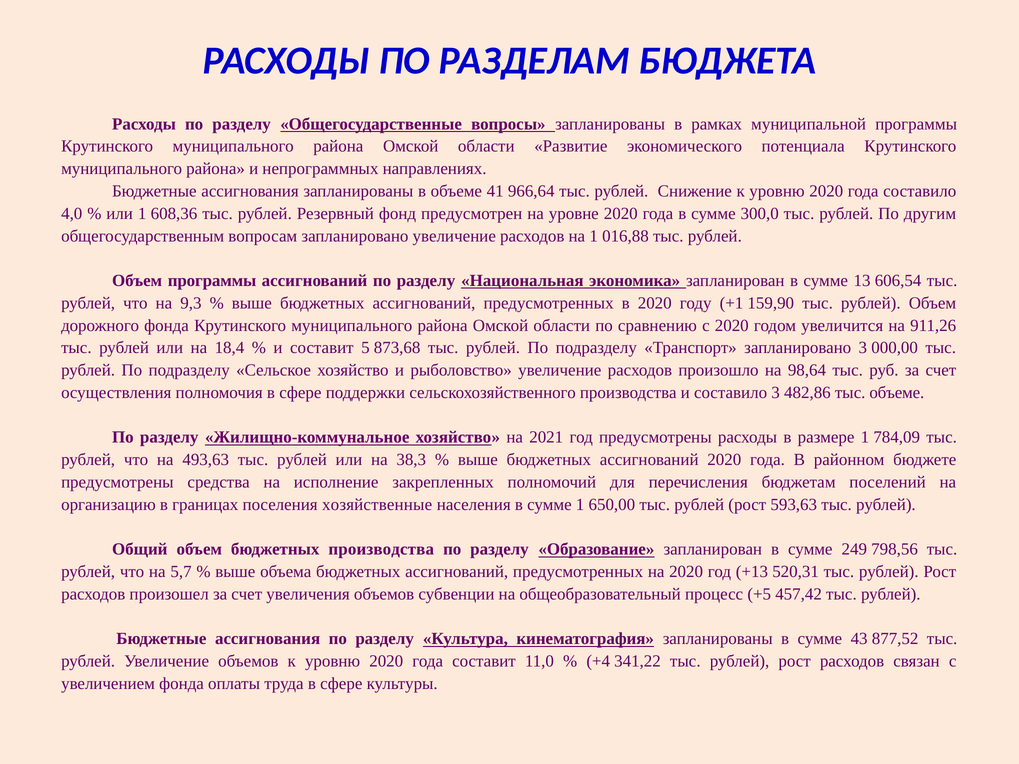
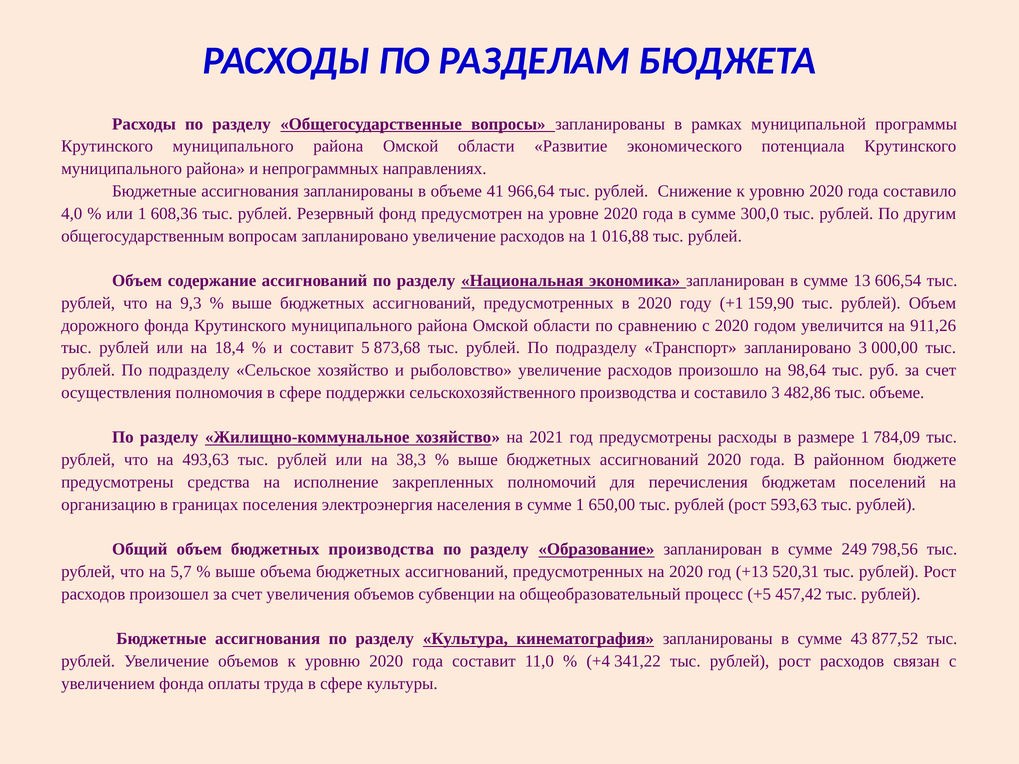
Объем программы: программы -> содержание
хозяйственные: хозяйственные -> электроэнергия
